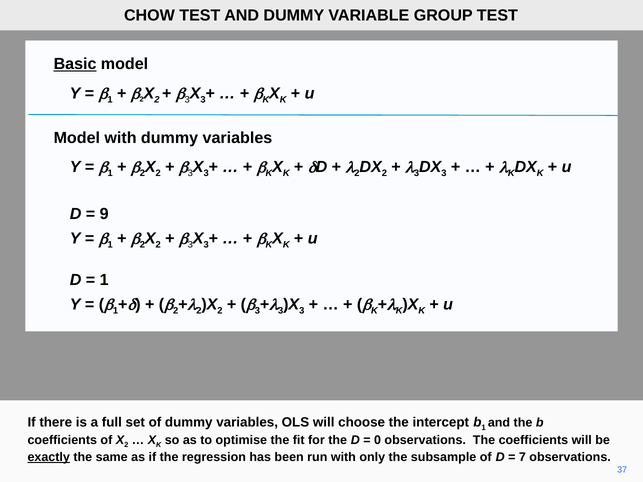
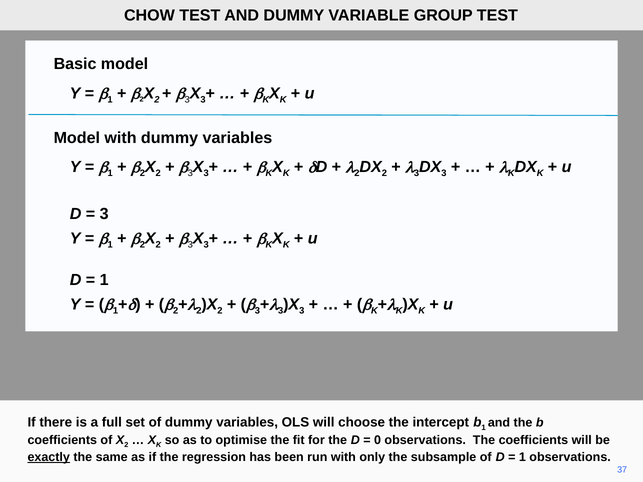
Basic underline: present -> none
9 at (104, 214): 9 -> 3
7 at (522, 457): 7 -> 1
